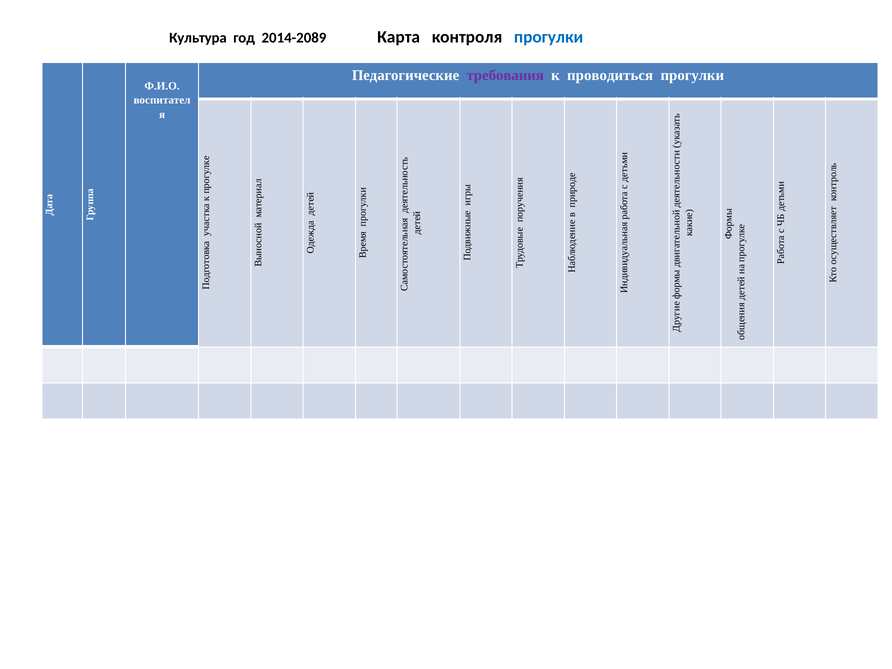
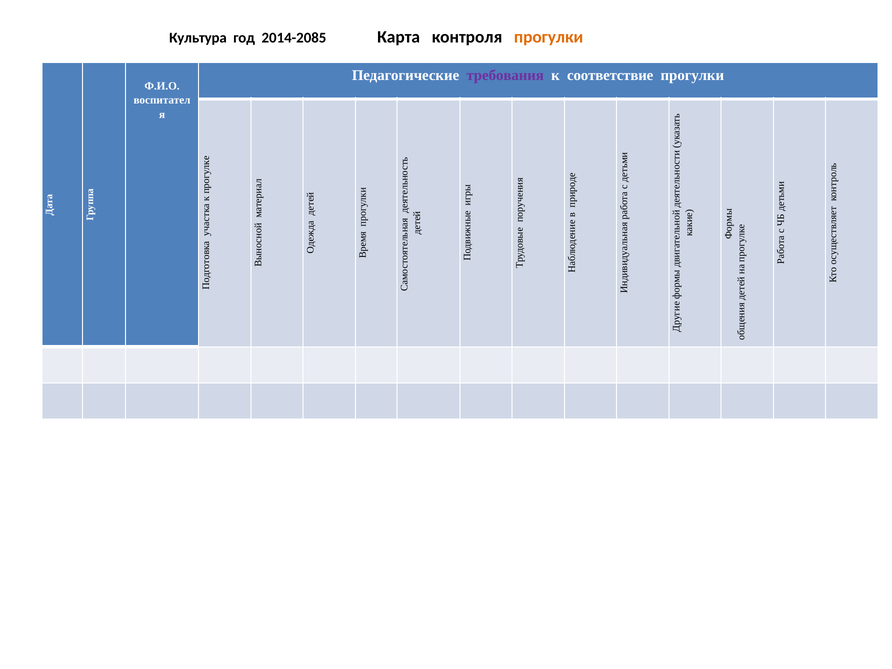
2014-2089: 2014-2089 -> 2014-2085
прогулки at (549, 37) colour: blue -> orange
проводиться: проводиться -> соответствие
